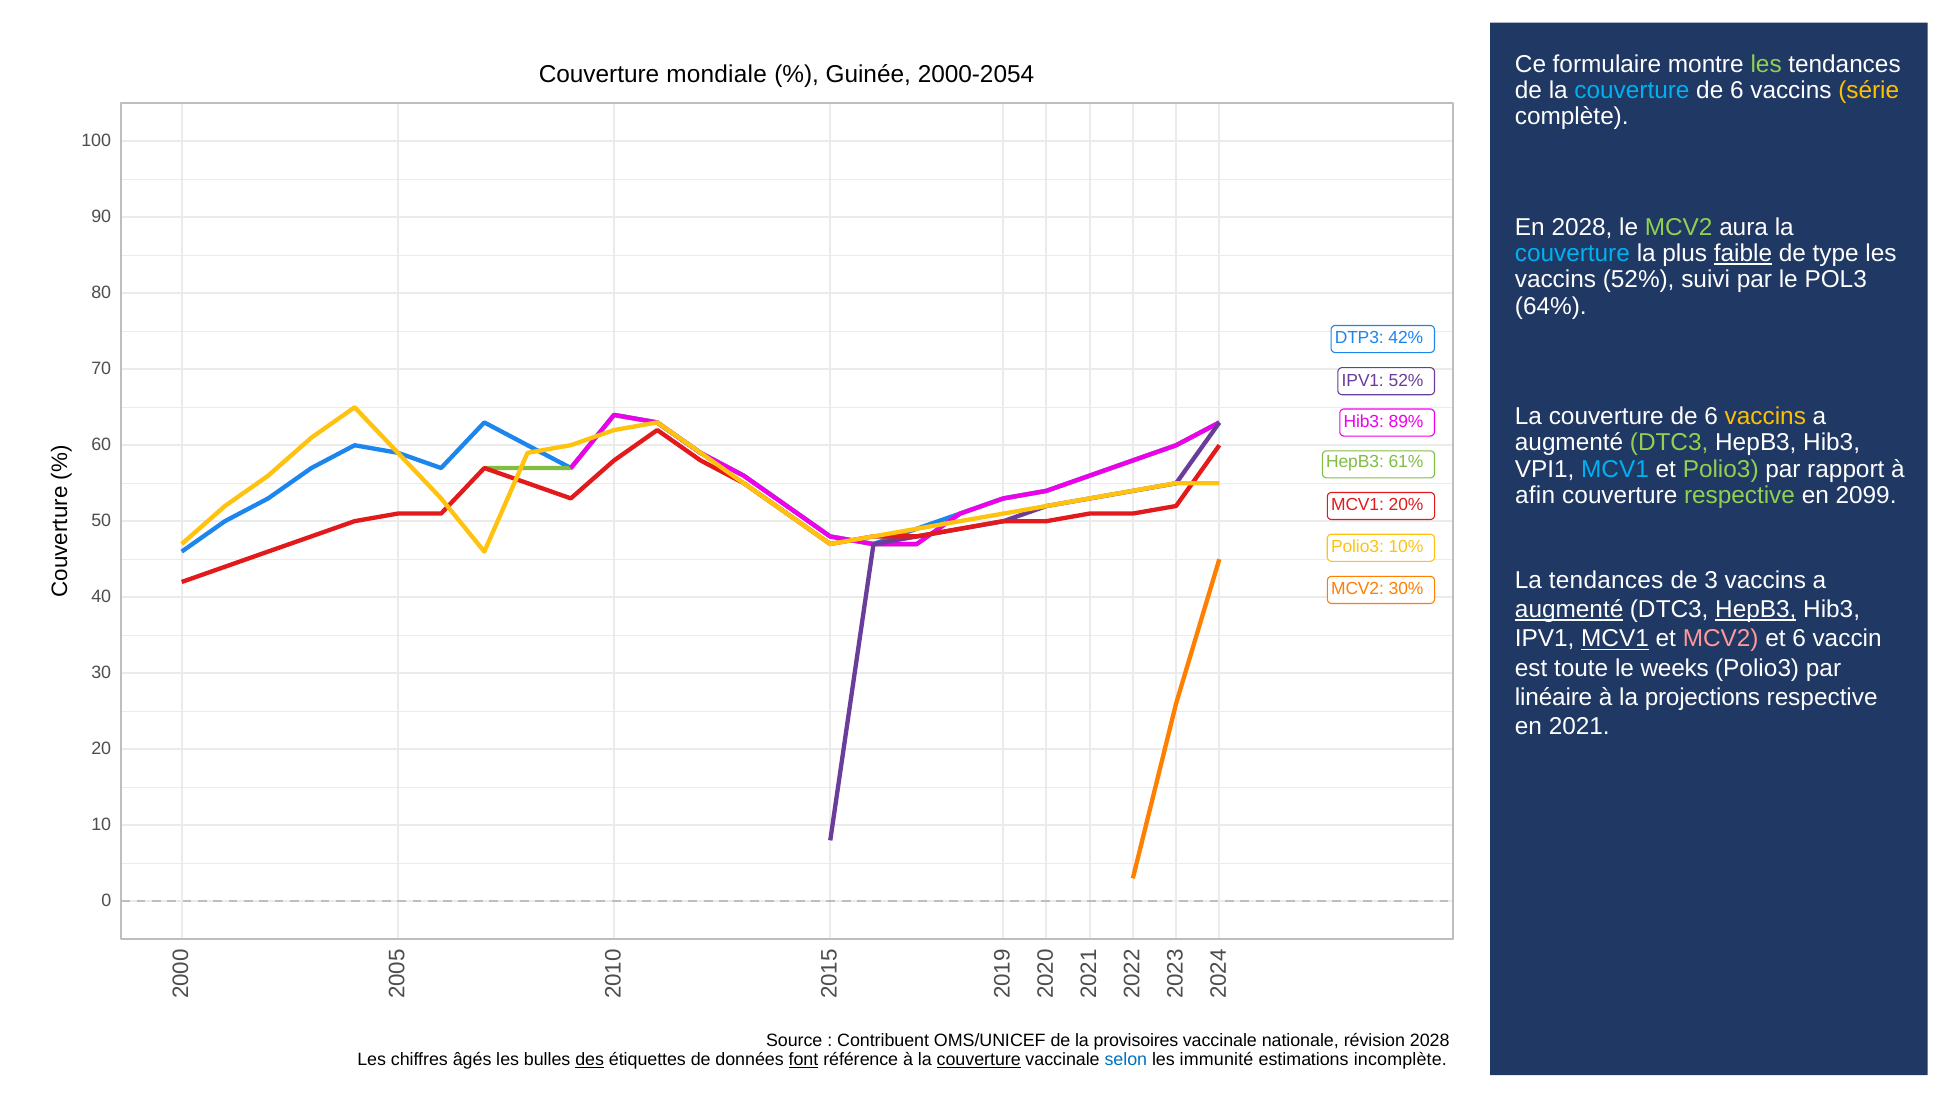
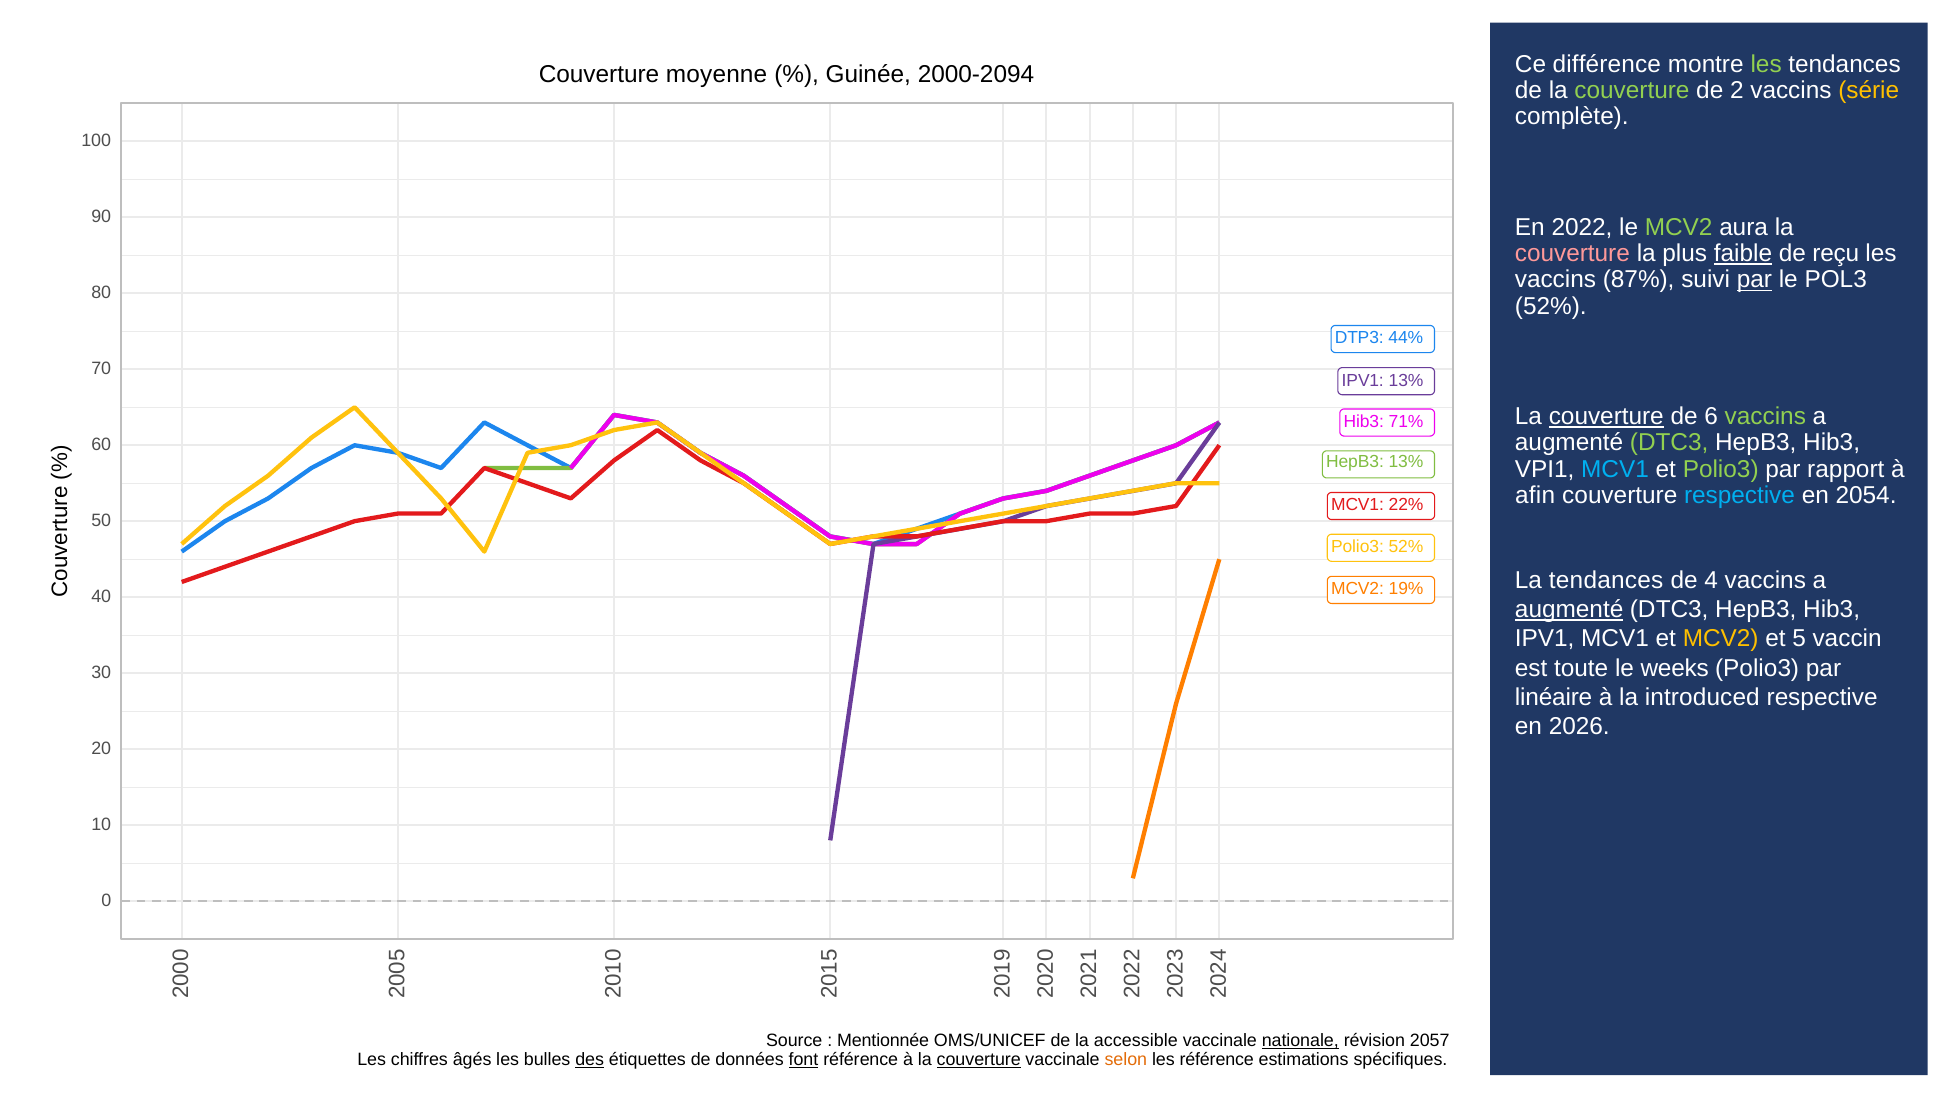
formulaire: formulaire -> différence
mondiale: mondiale -> moyenne
2000-2054: 2000-2054 -> 2000-2094
couverture at (1632, 91) colour: light blue -> light green
6 at (1737, 91): 6 -> 2
En 2028: 2028 -> 2022
couverture at (1572, 254) colour: light blue -> pink
type: type -> reçu
vaccins 52%: 52% -> 87%
par at (1754, 280) underline: none -> present
64% at (1551, 306): 64% -> 52%
42%: 42% -> 44%
IPV1 52%: 52% -> 13%
couverture at (1606, 417) underline: none -> present
vaccins at (1765, 417) colour: yellow -> light green
89%: 89% -> 71%
HepB3 61%: 61% -> 13%
respective at (1739, 496) colour: light green -> light blue
2099: 2099 -> 2054
20%: 20% -> 22%
Polio3 10%: 10% -> 52%
de 3: 3 -> 4
30%: 30% -> 19%
HepB3 at (1756, 610) underline: present -> none
MCV1 at (1615, 639) underline: present -> none
MCV2 at (1721, 639) colour: pink -> yellow
et 6: 6 -> 5
projections: projections -> introduced
2021: 2021 -> 2026
Contribuent: Contribuent -> Mentionnée
provisoires: provisoires -> accessible
nationale underline: none -> present
révision 2028: 2028 -> 2057
selon colour: blue -> orange
les immunité: immunité -> référence
incomplète: incomplète -> spécifiques
